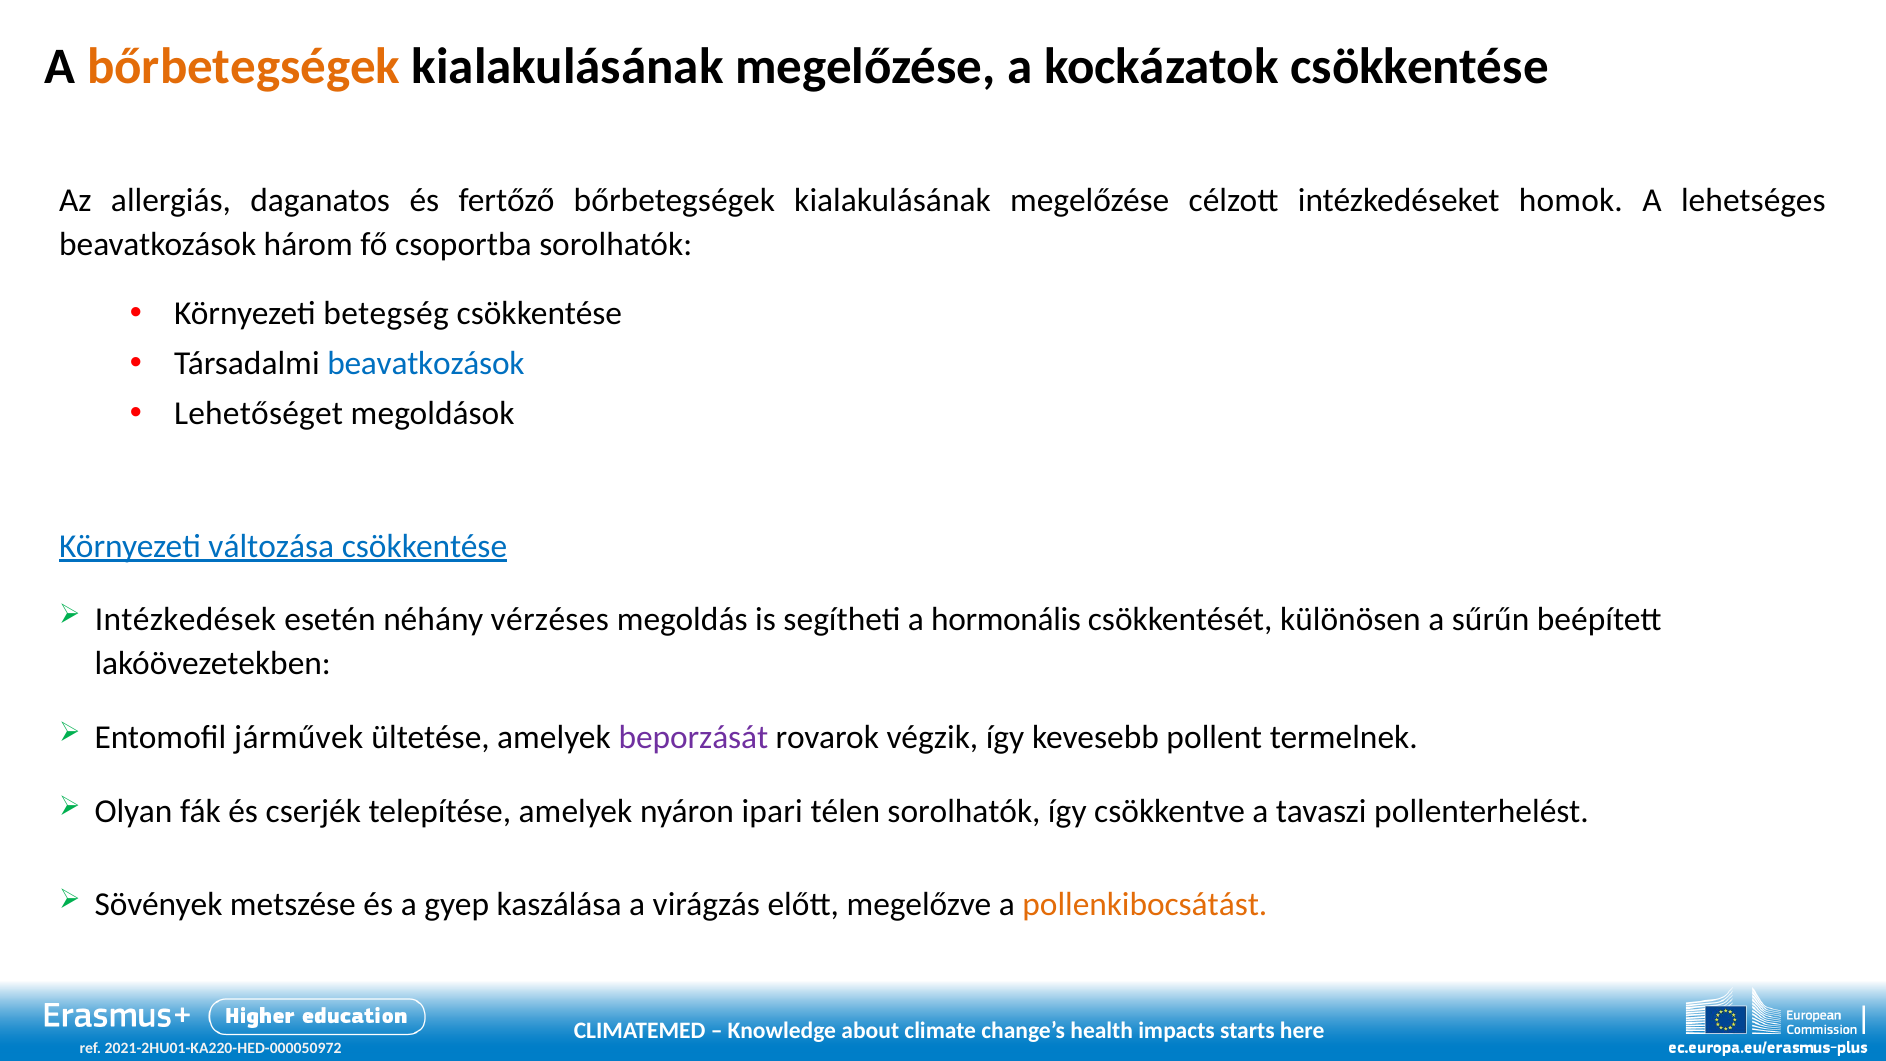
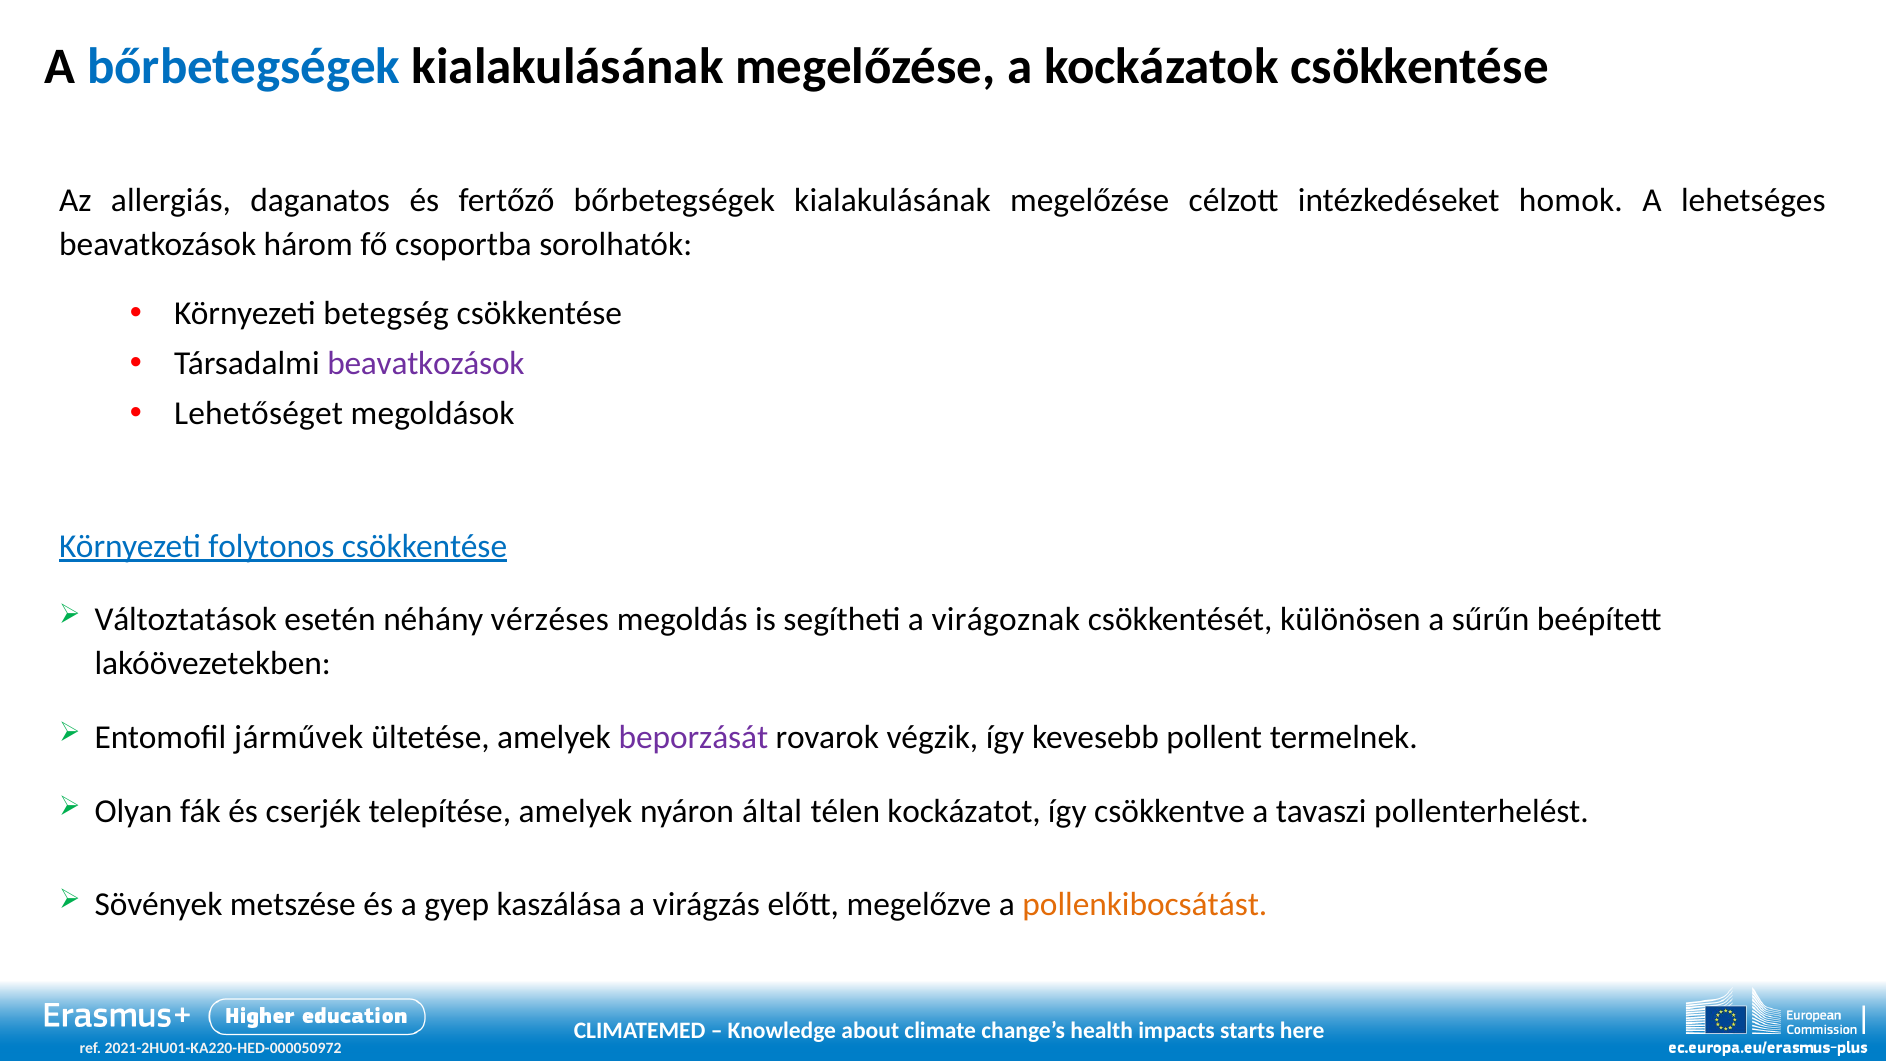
bőrbetegségek at (244, 67) colour: orange -> blue
beavatkozások at (426, 364) colour: blue -> purple
változása: változása -> folytonos
Intézkedések: Intézkedések -> Változtatások
hormonális: hormonális -> virágoznak
ipari: ipari -> által
télen sorolhatók: sorolhatók -> kockázatot
